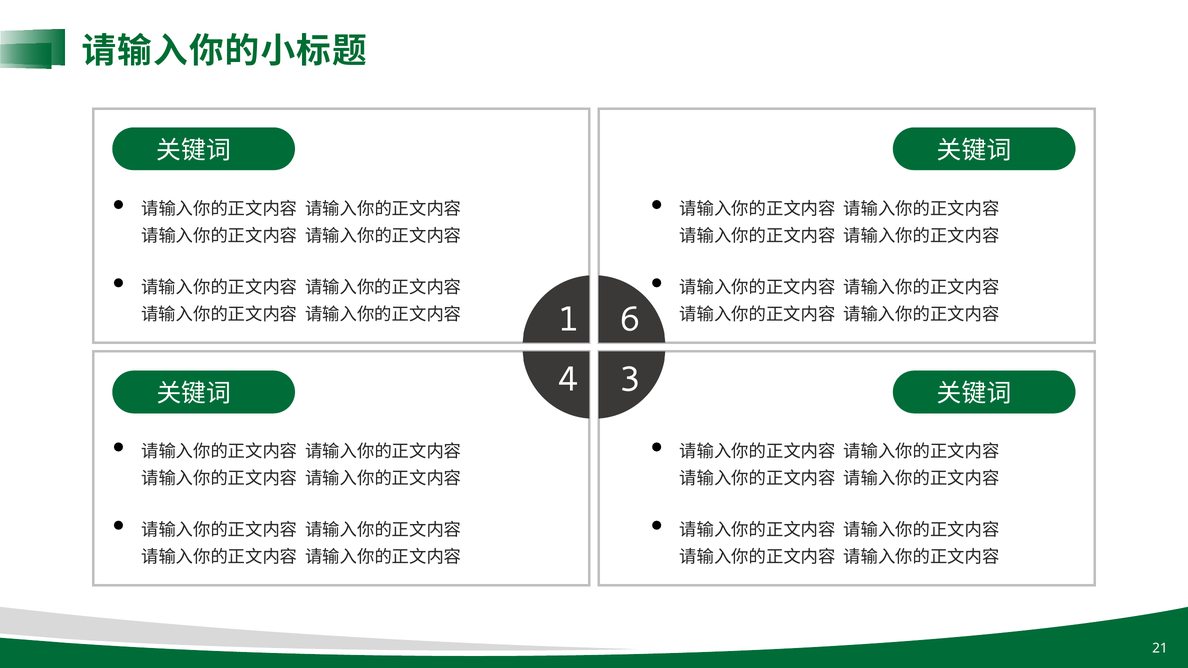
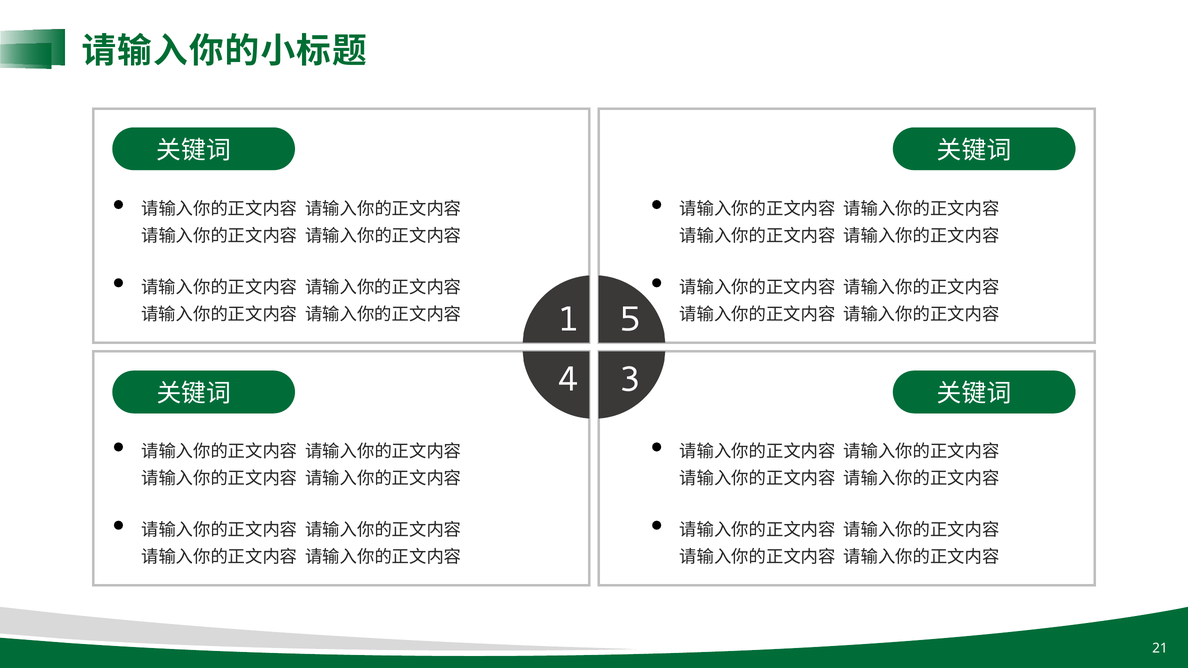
6: 6 -> 5
